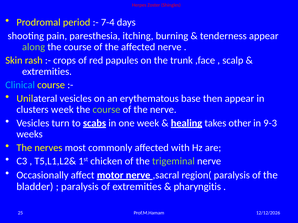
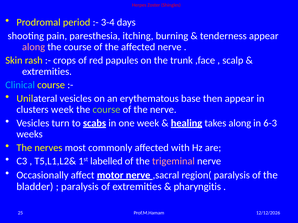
7-4: 7-4 -> 3-4
along at (34, 47) colour: light green -> pink
takes other: other -> along
9-3: 9-3 -> 6-3
chicken: chicken -> labelled
trigeminal colour: light green -> pink
